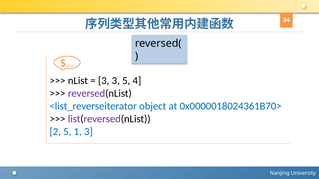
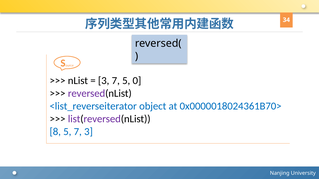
3 3: 3 -> 7
4: 4 -> 0
2: 2 -> 8
5 1: 1 -> 7
